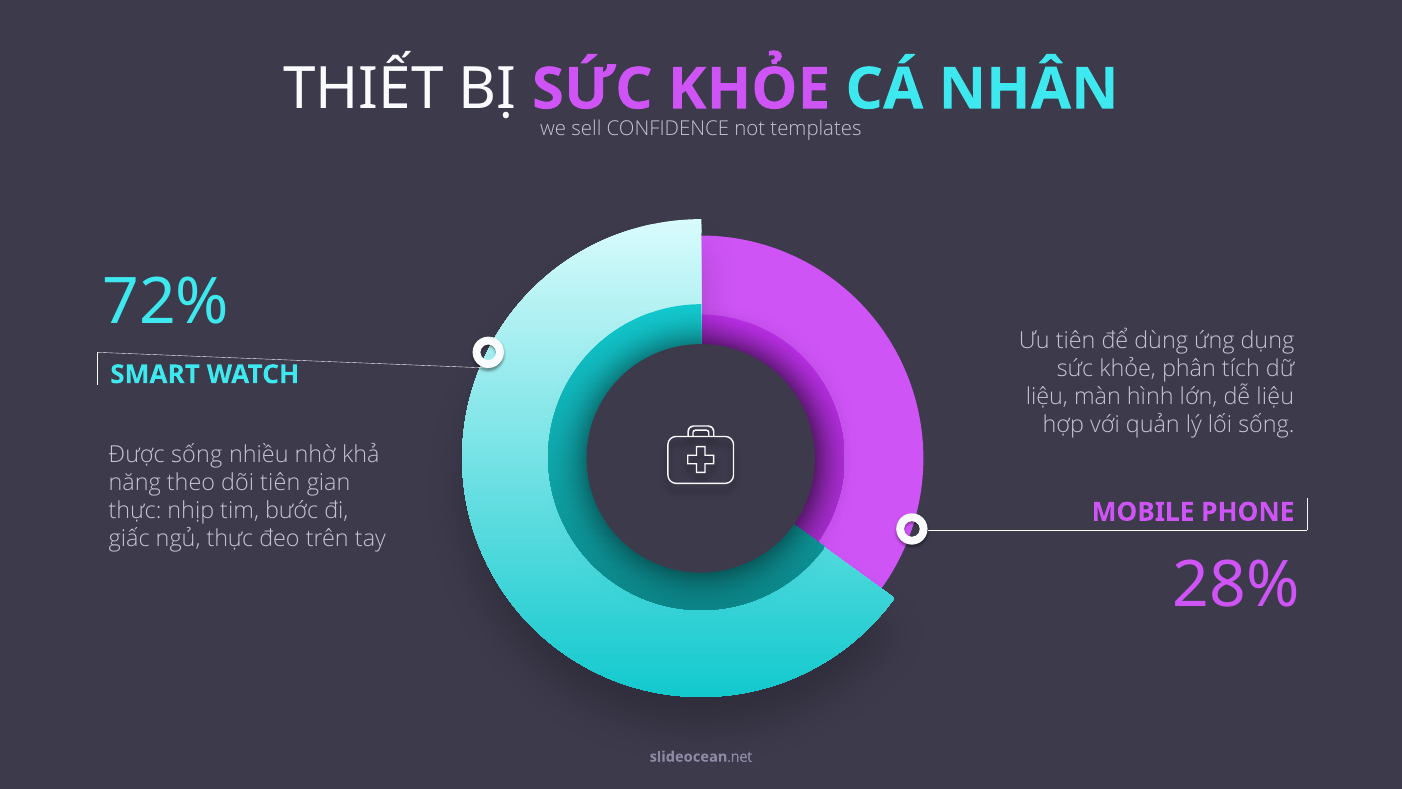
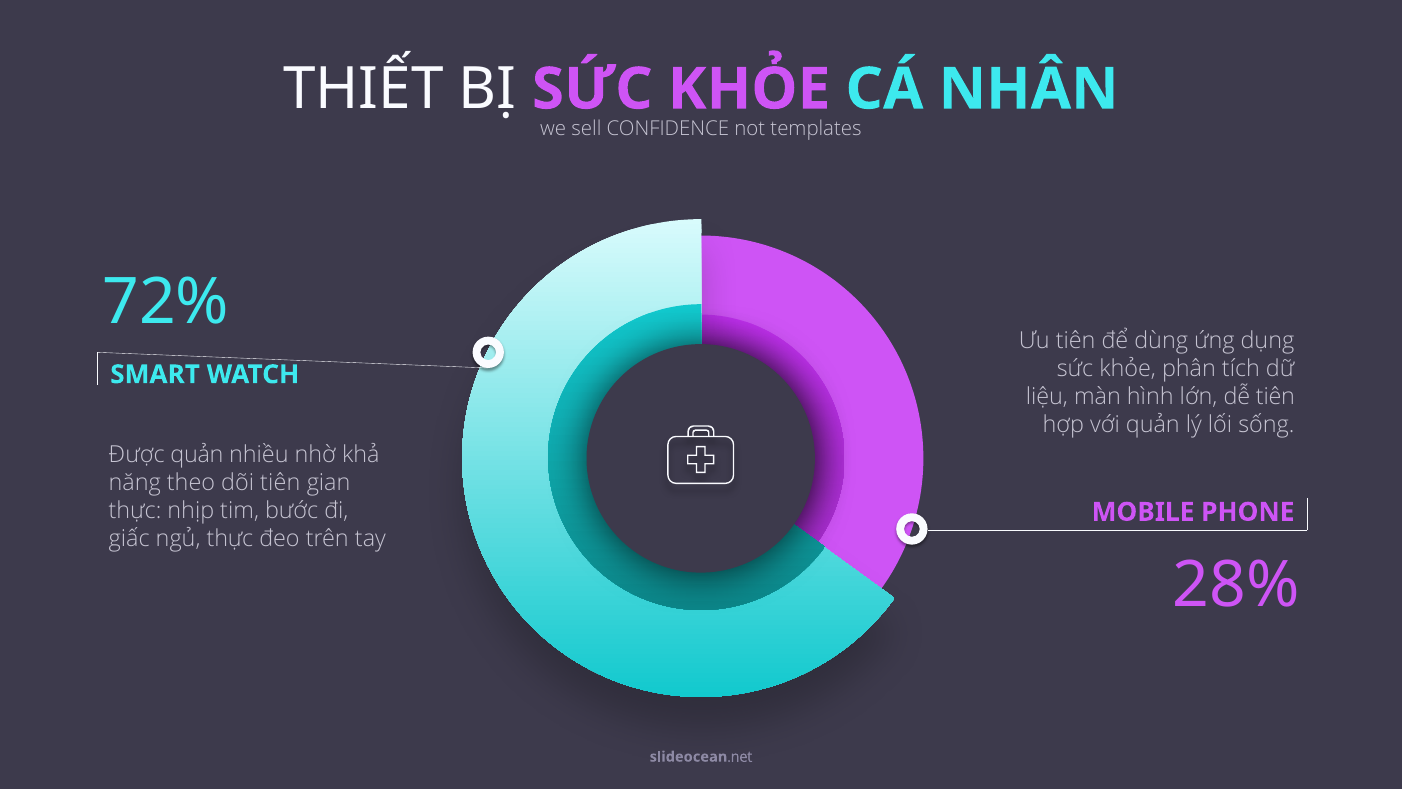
dễ liệu: liệu -> tiên
Được sống: sống -> quản
